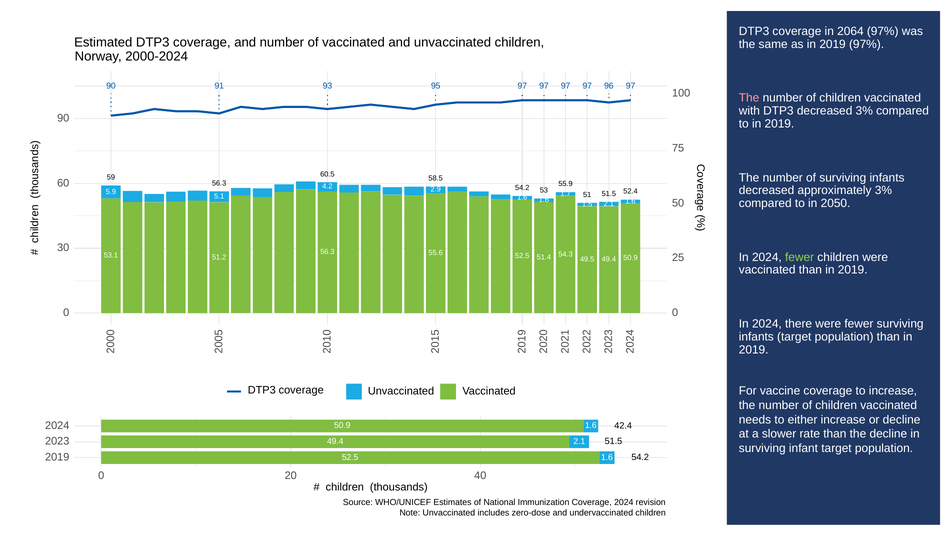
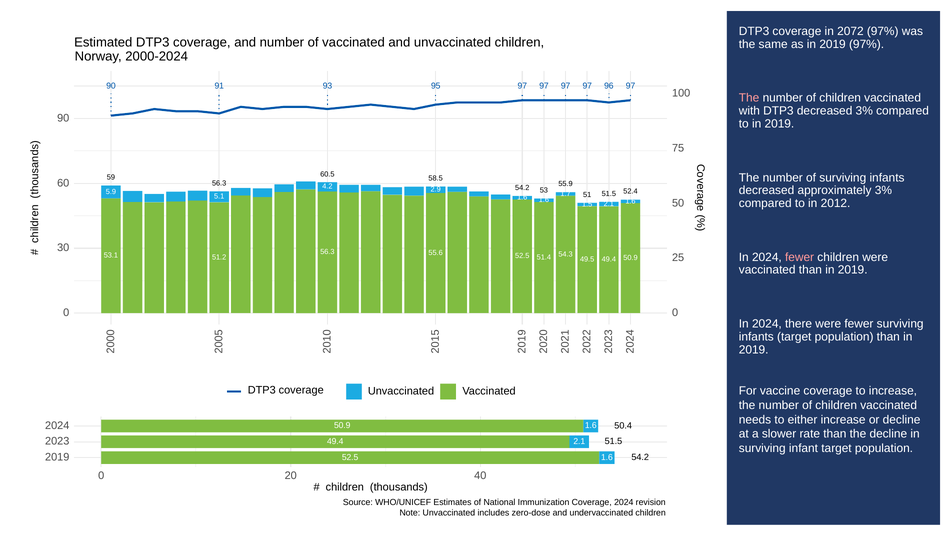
2064: 2064 -> 2072
2050: 2050 -> 2012
fewer at (800, 257) colour: light green -> pink
42.4: 42.4 -> 50.4
